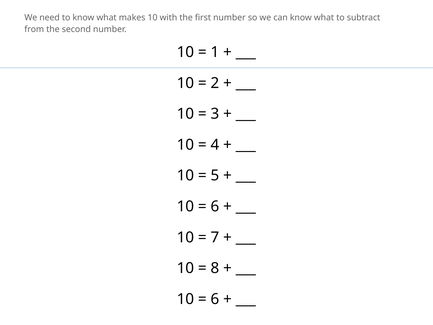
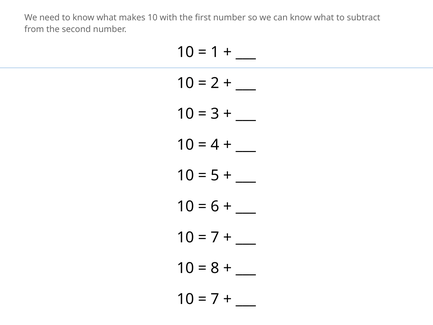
6 at (215, 299): 6 -> 7
